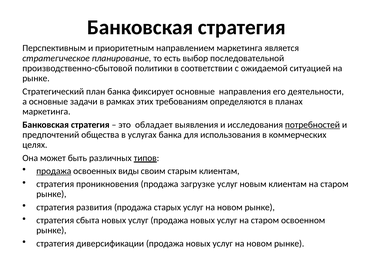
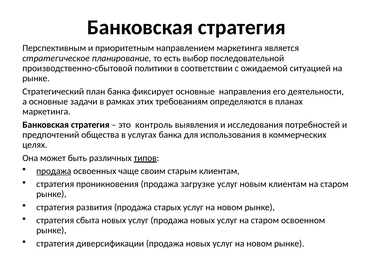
обладает: обладает -> контроль
потребностей underline: present -> none
виды: виды -> чаще
